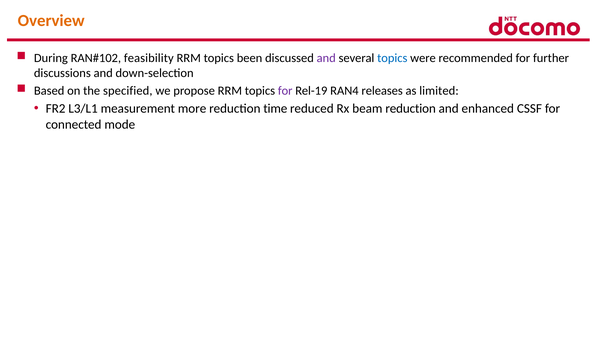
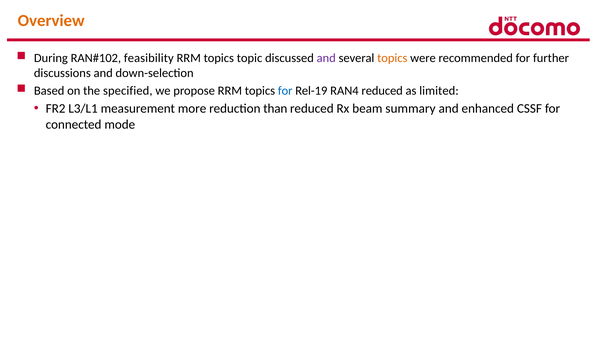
been: been -> topic
topics at (392, 58) colour: blue -> orange
for at (285, 91) colour: purple -> blue
RAN4 releases: releases -> reduced
time: time -> than
beam reduction: reduction -> summary
